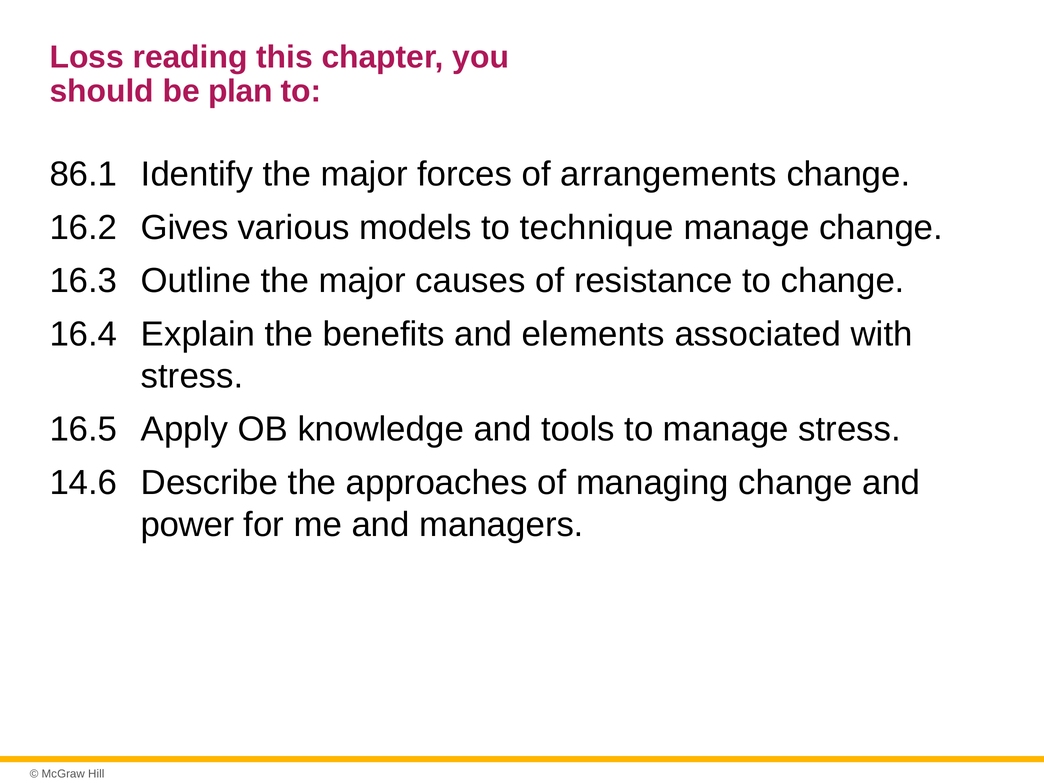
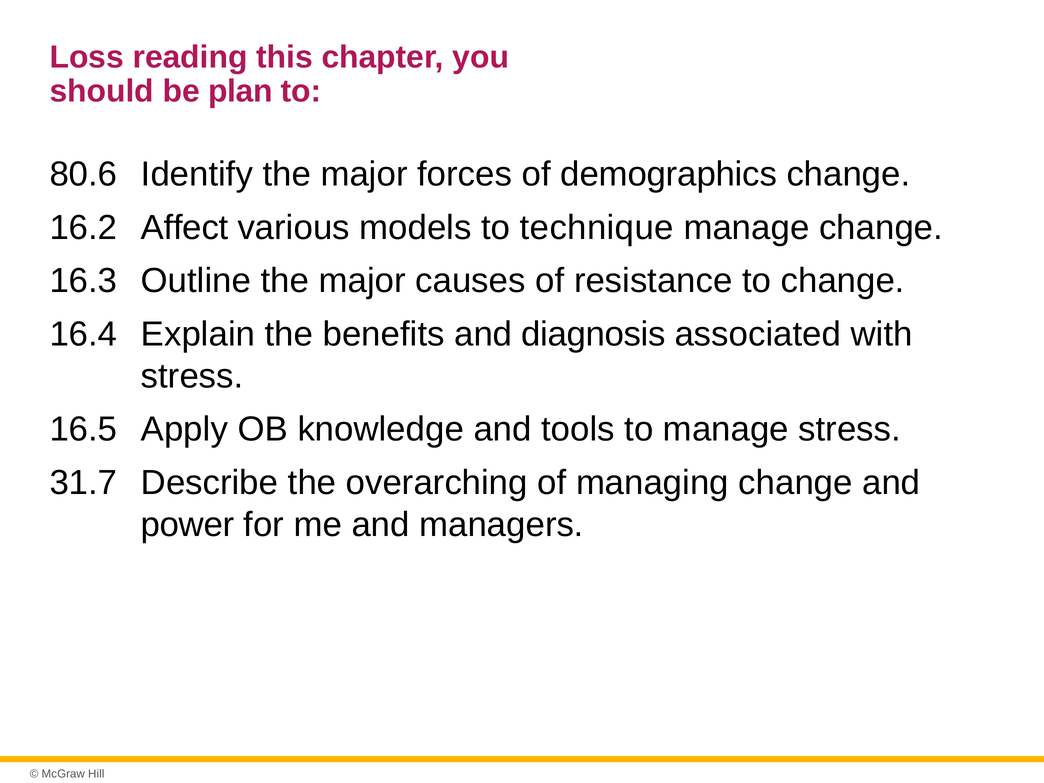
86.1: 86.1 -> 80.6
arrangements: arrangements -> demographics
Gives: Gives -> Affect
elements: elements -> diagnosis
14.6: 14.6 -> 31.7
approaches: approaches -> overarching
